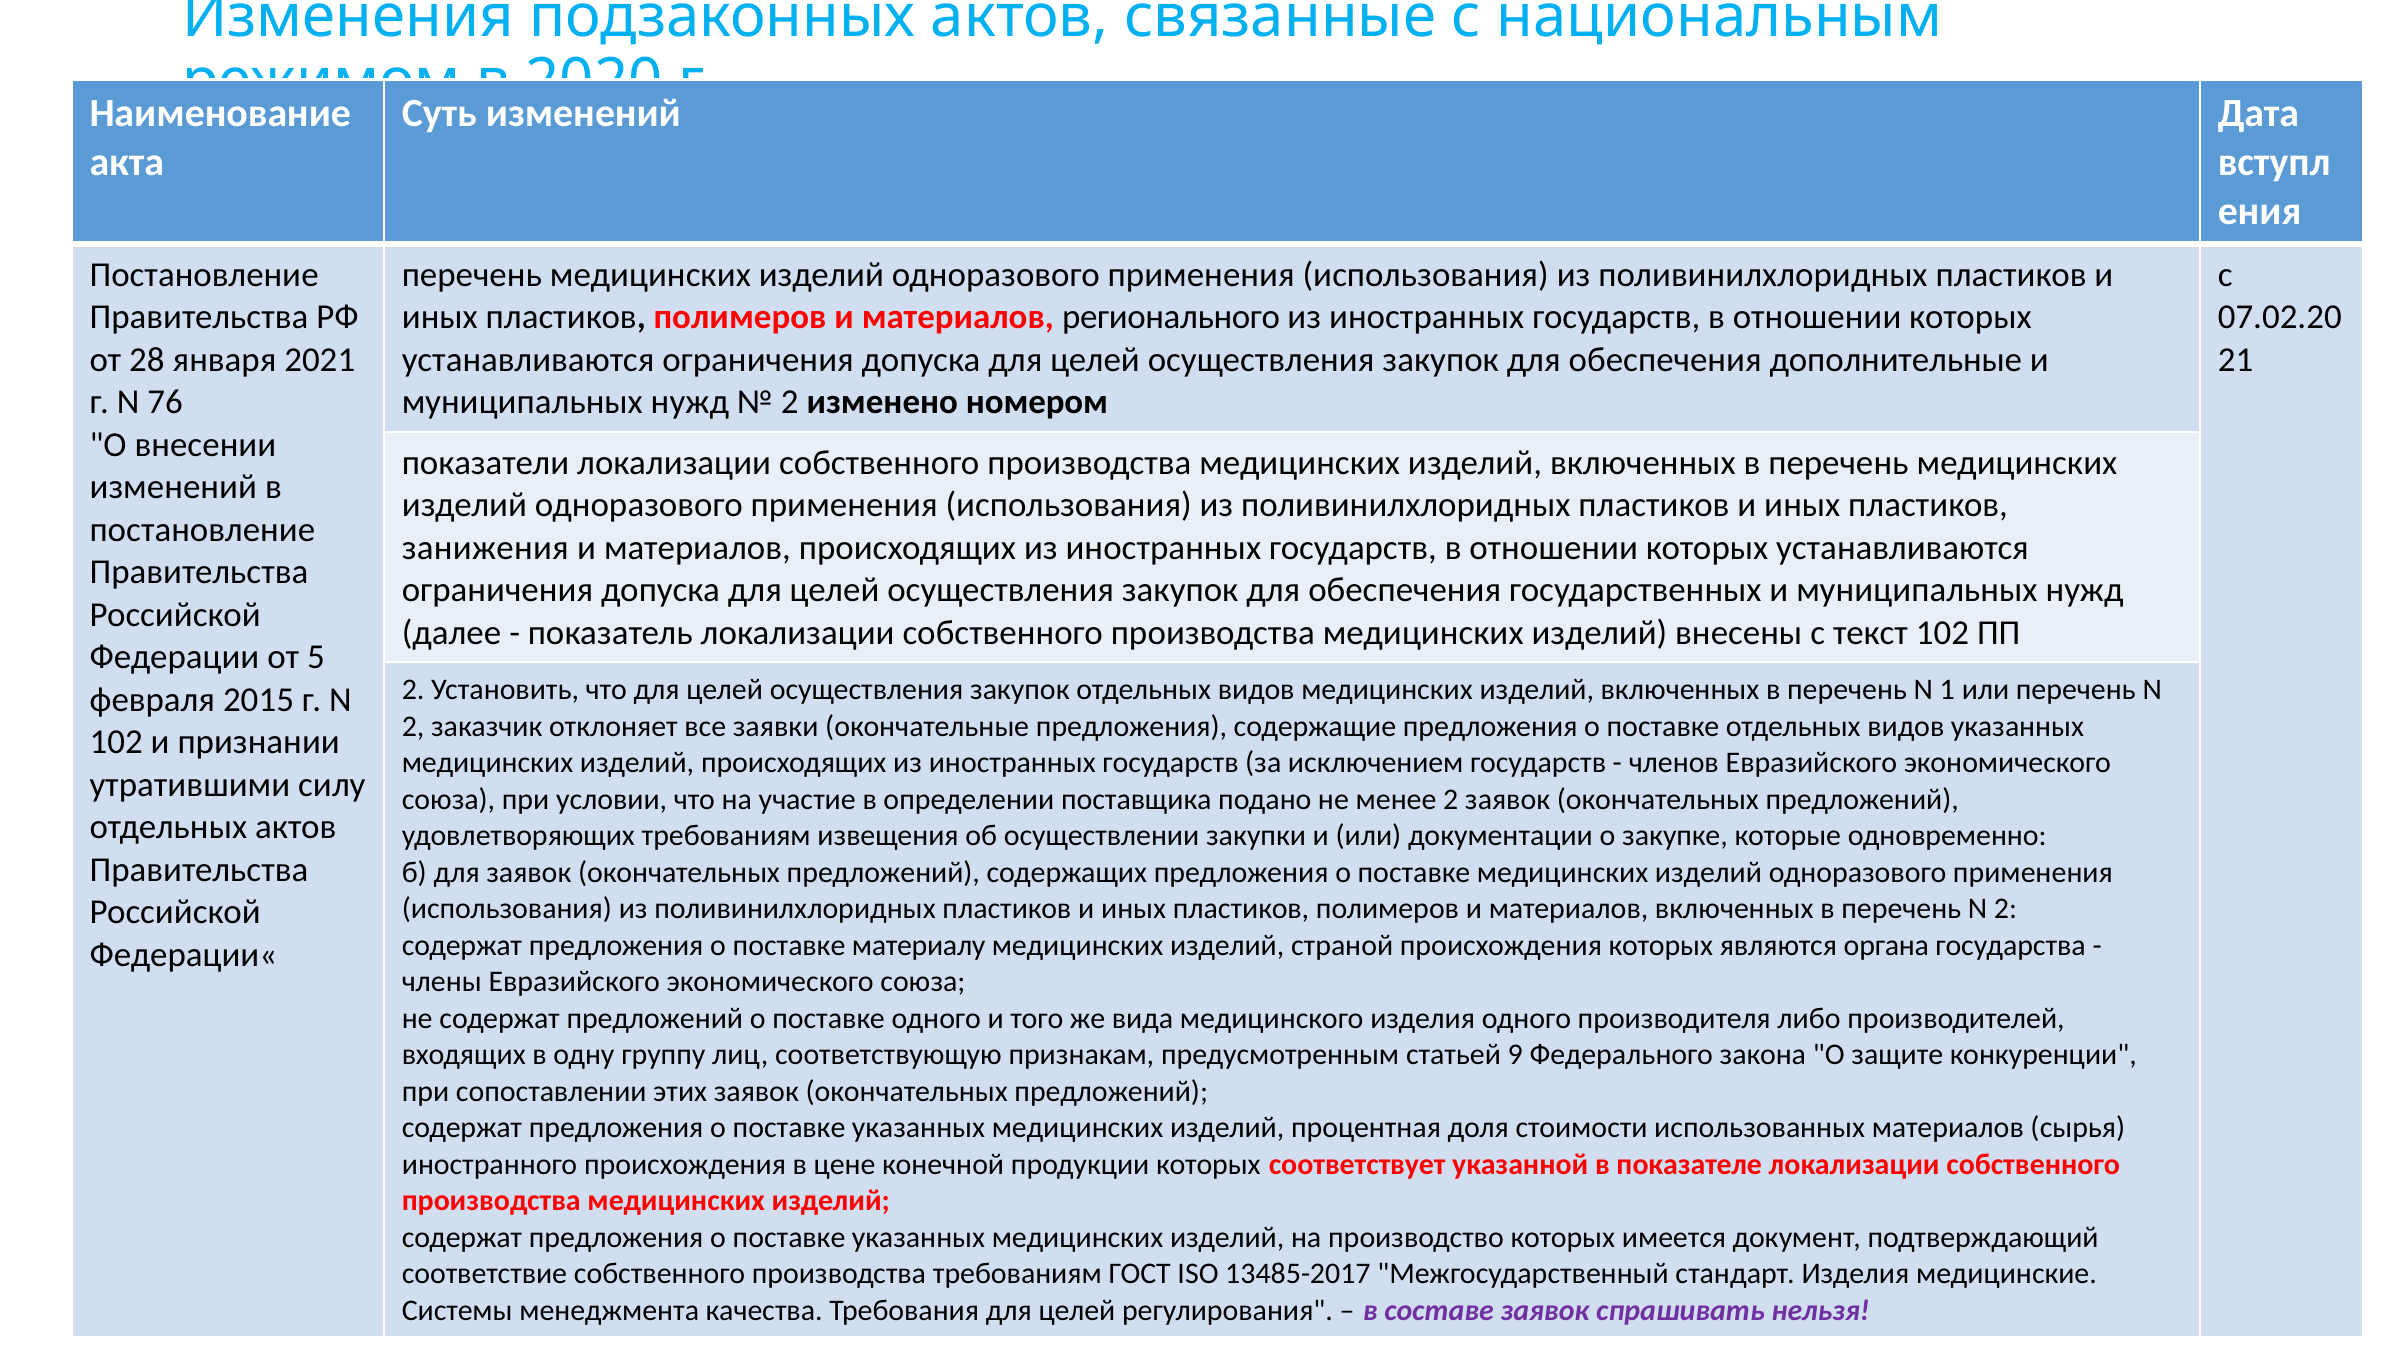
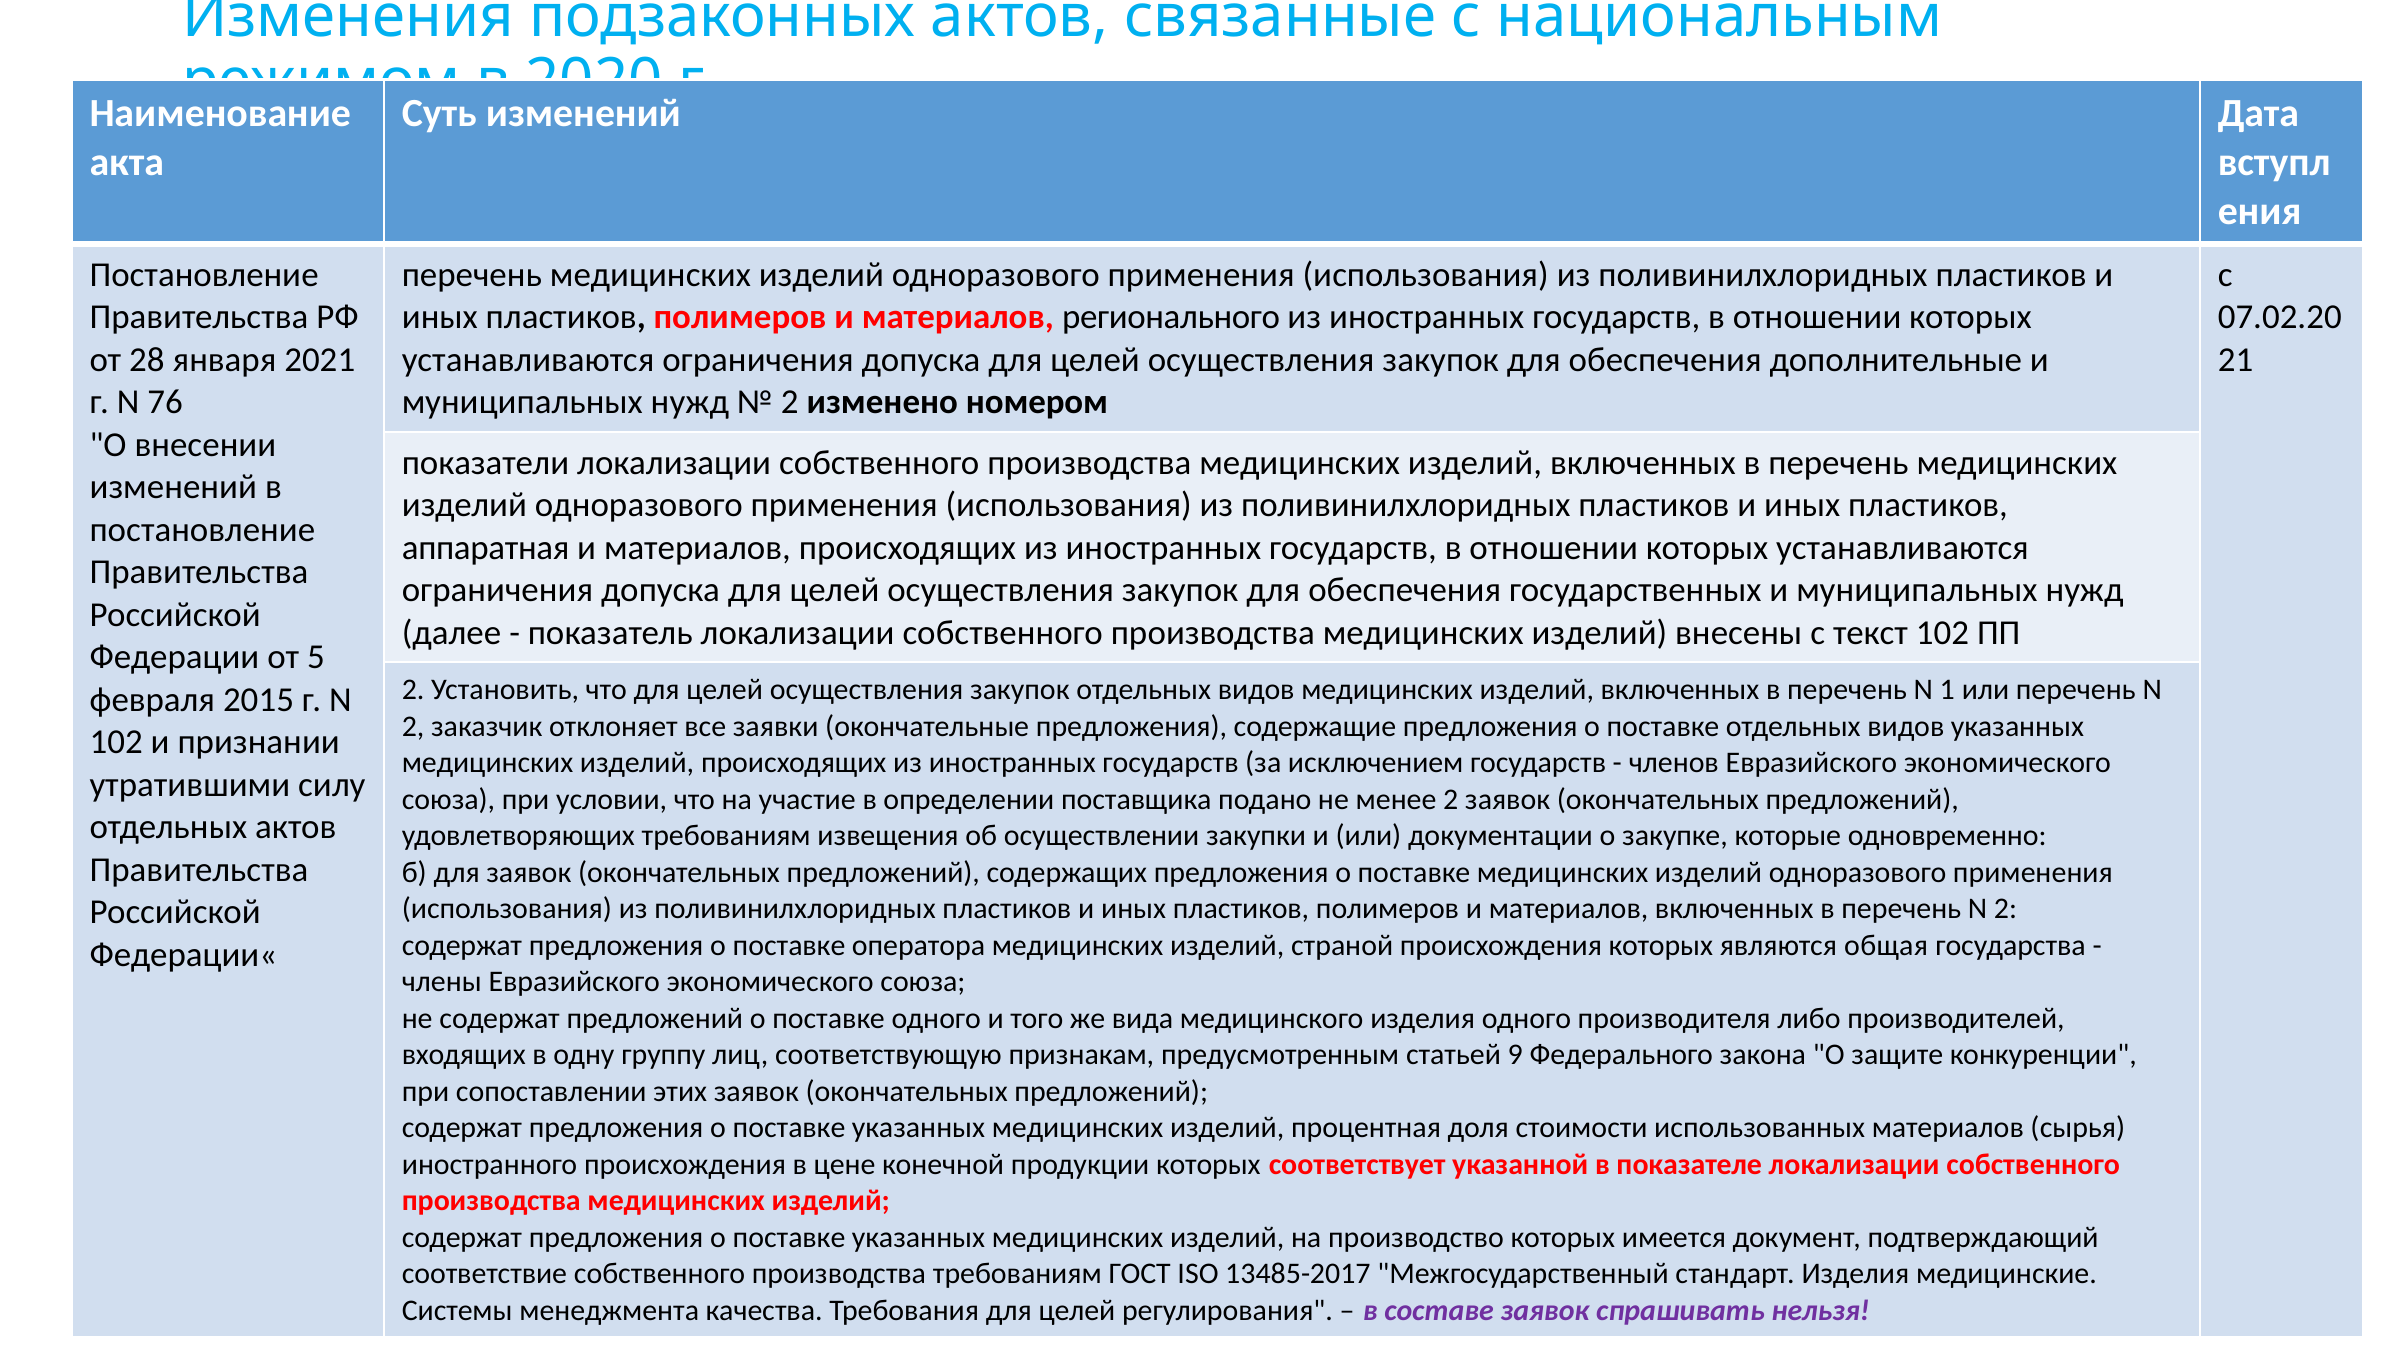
занижения: занижения -> аппаратная
материалу: материалу -> оператора
органа: органа -> общая
